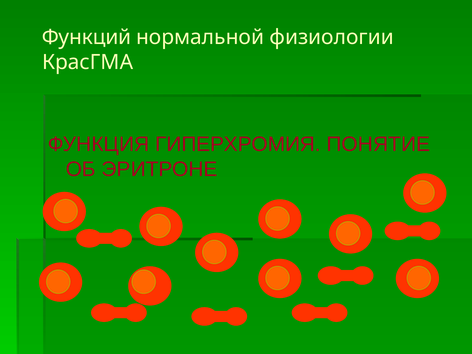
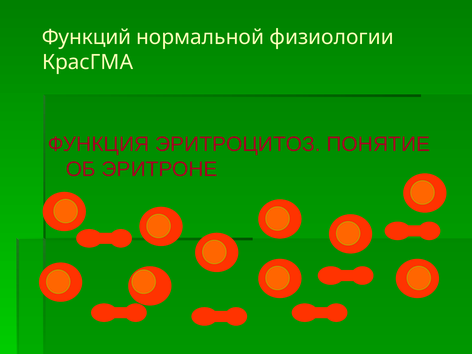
ГИПЕРХРОМИЯ: ГИПЕРХРОМИЯ -> ЭРИТРОЦИТОЗ
